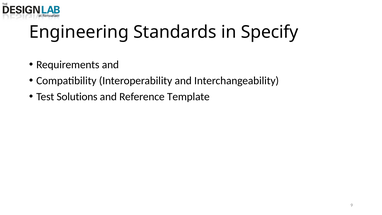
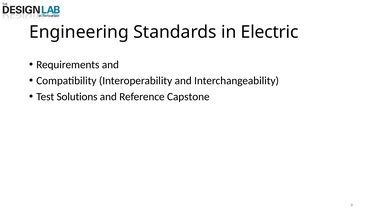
Specify: Specify -> Electric
Template: Template -> Capstone
